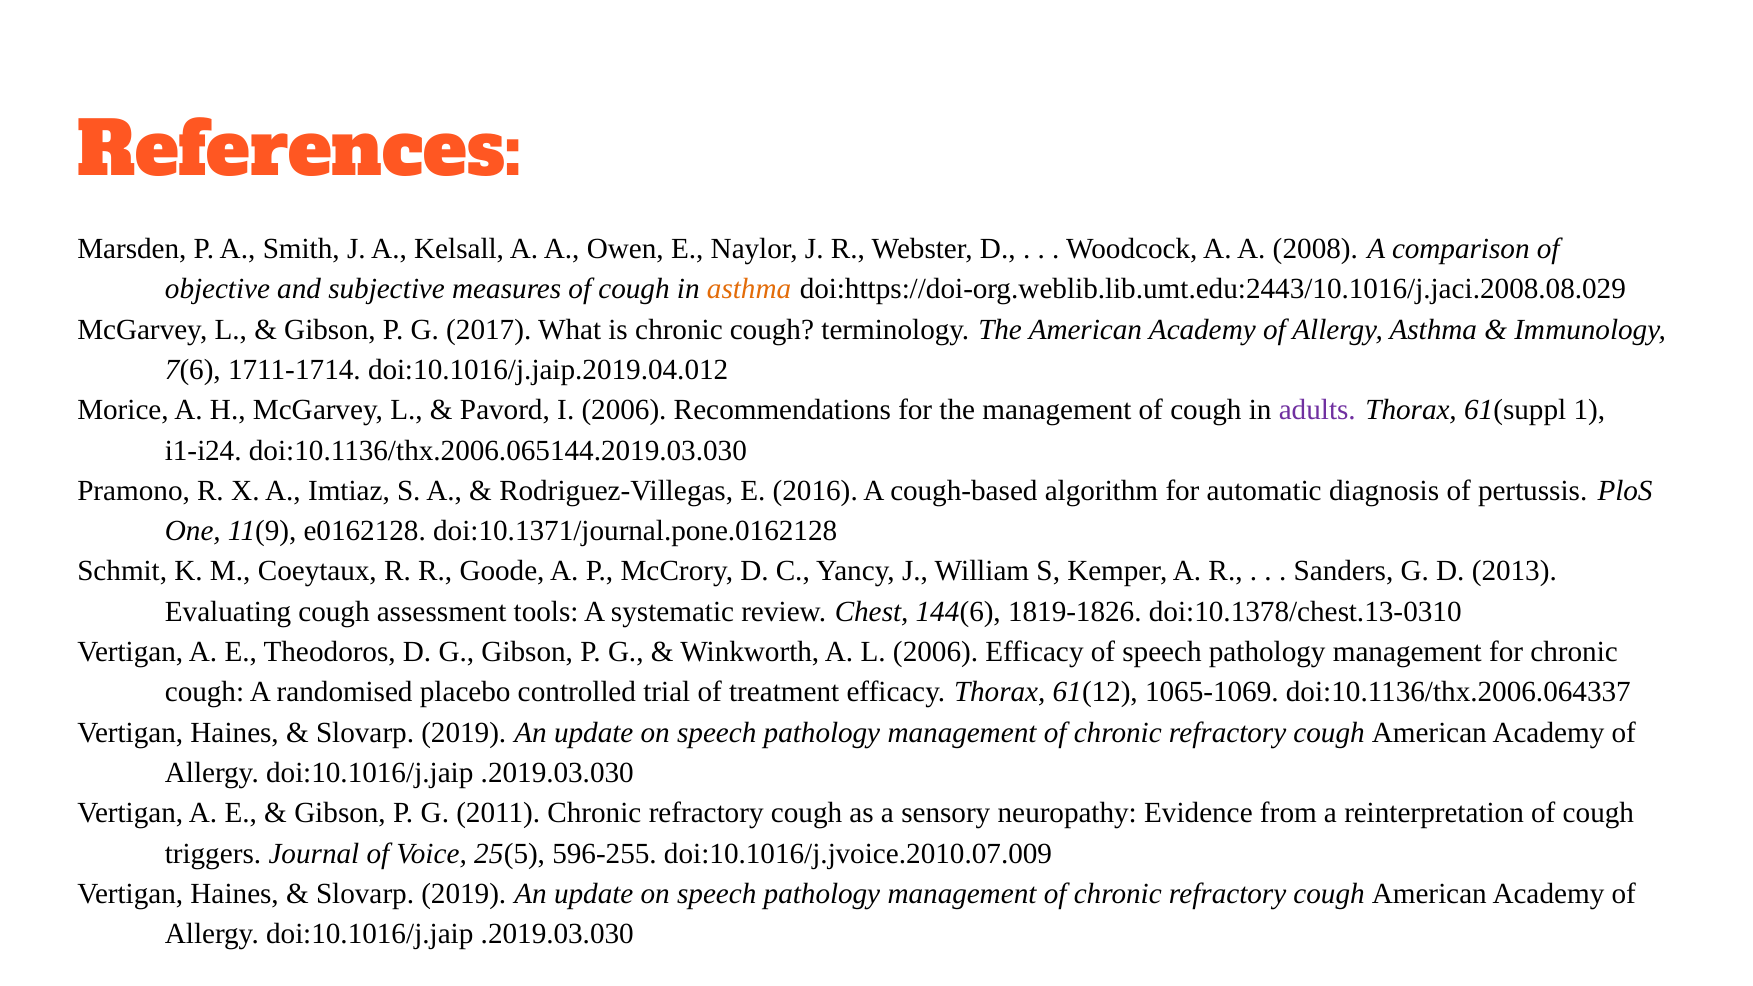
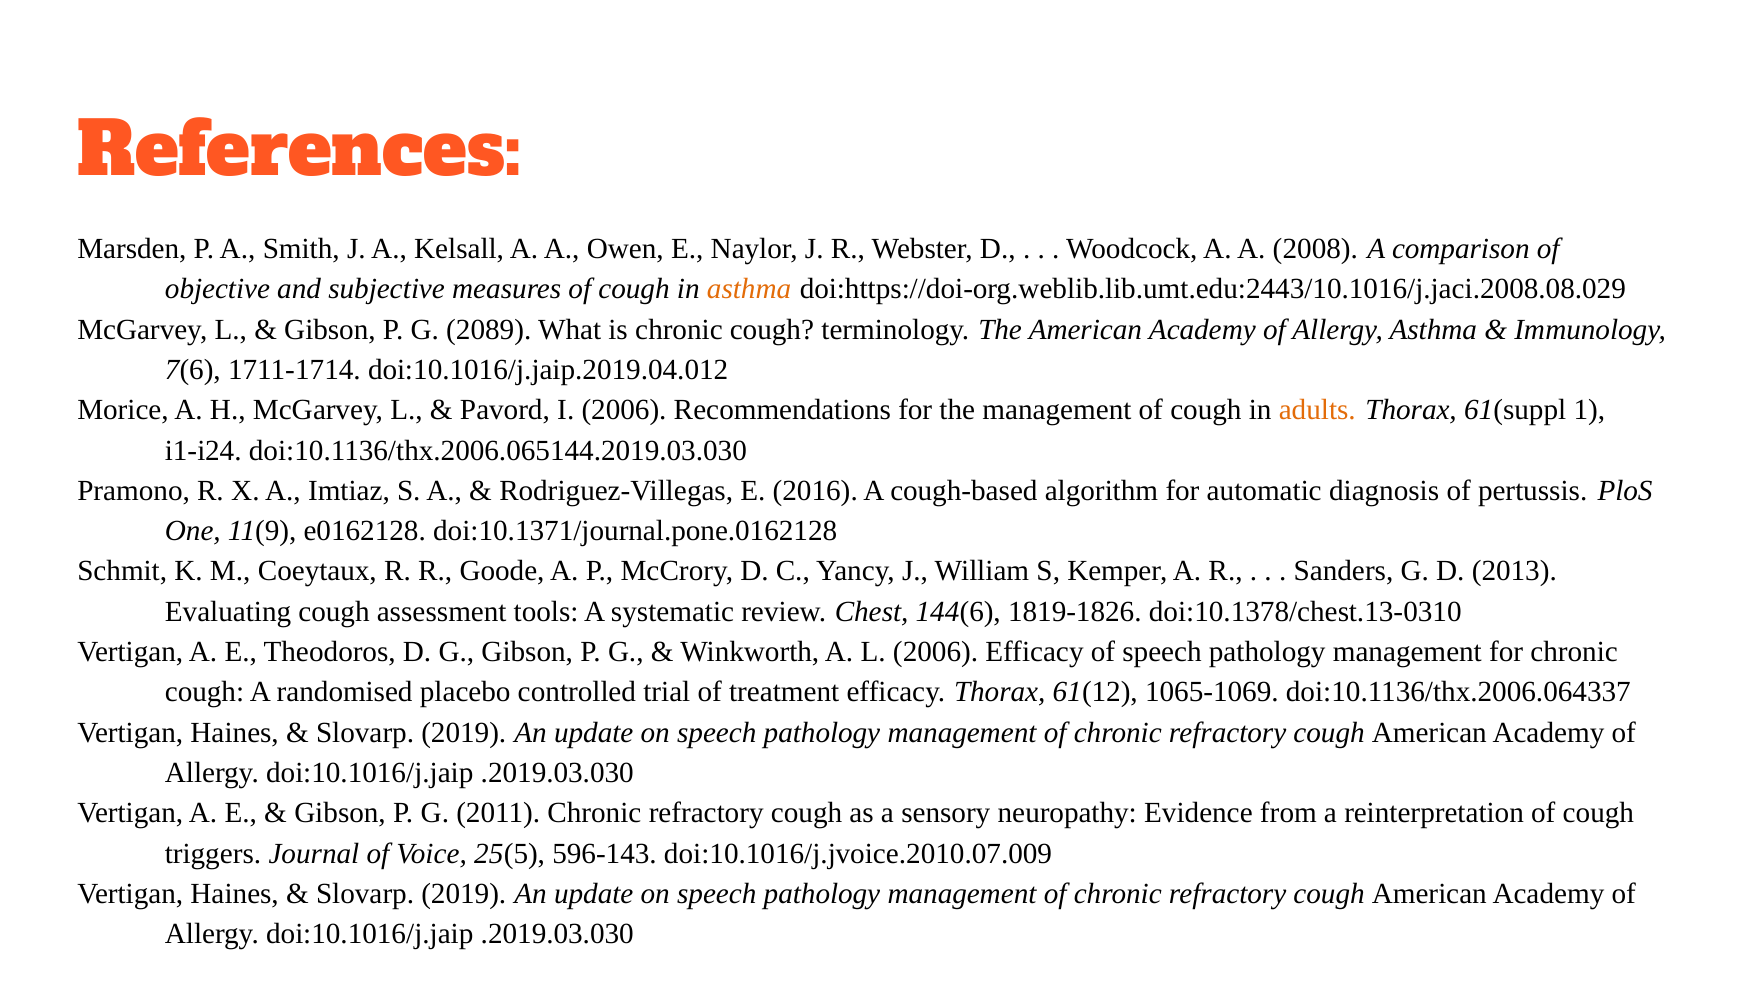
2017: 2017 -> 2089
adults colour: purple -> orange
596-255: 596-255 -> 596-143
